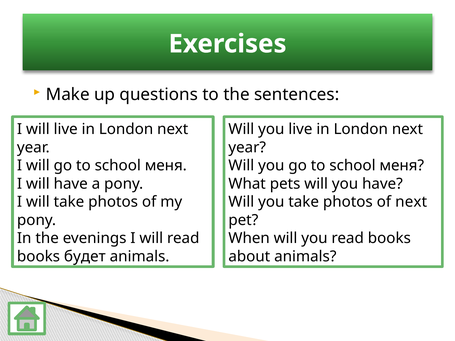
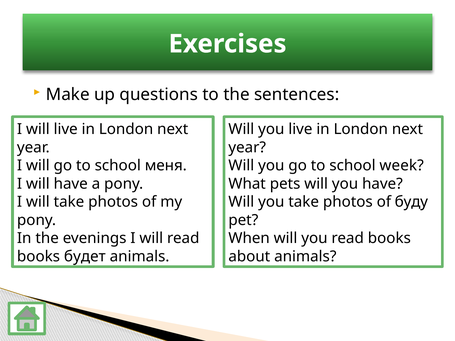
меня at (402, 166): меня -> week
of next: next -> буду
